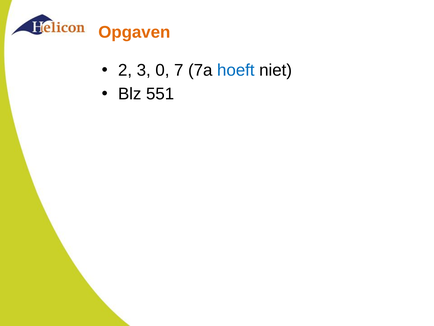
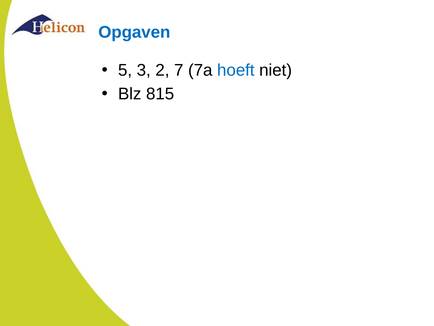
Opgaven colour: orange -> blue
2: 2 -> 5
0: 0 -> 2
551: 551 -> 815
